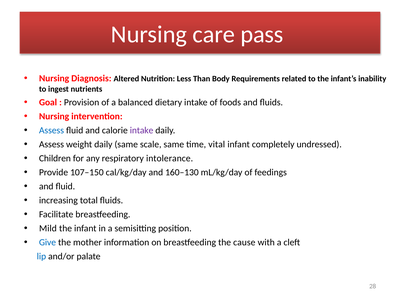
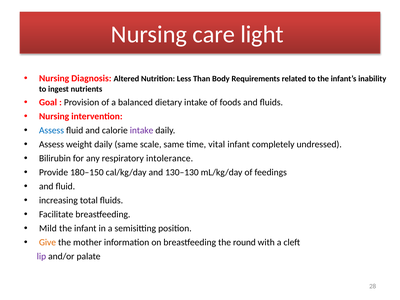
pass: pass -> light
Children: Children -> Bilirubin
107–150: 107–150 -> 180–150
160–130: 160–130 -> 130–130
Give colour: blue -> orange
cause: cause -> round
lip colour: blue -> purple
